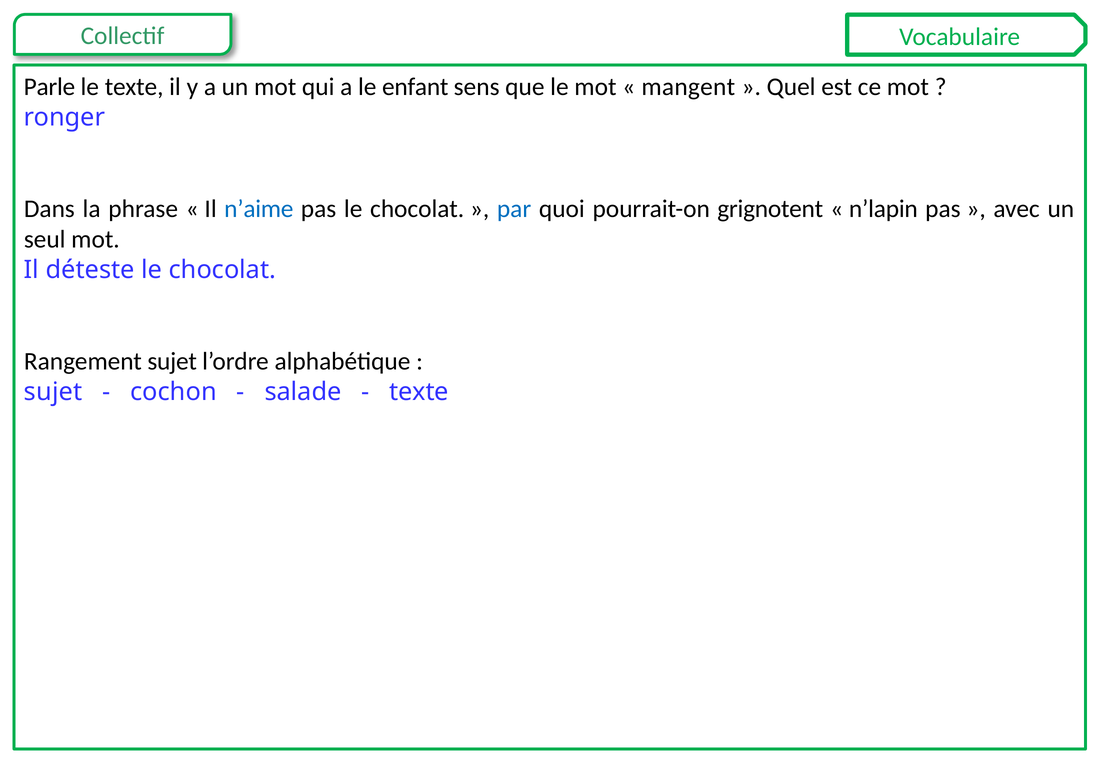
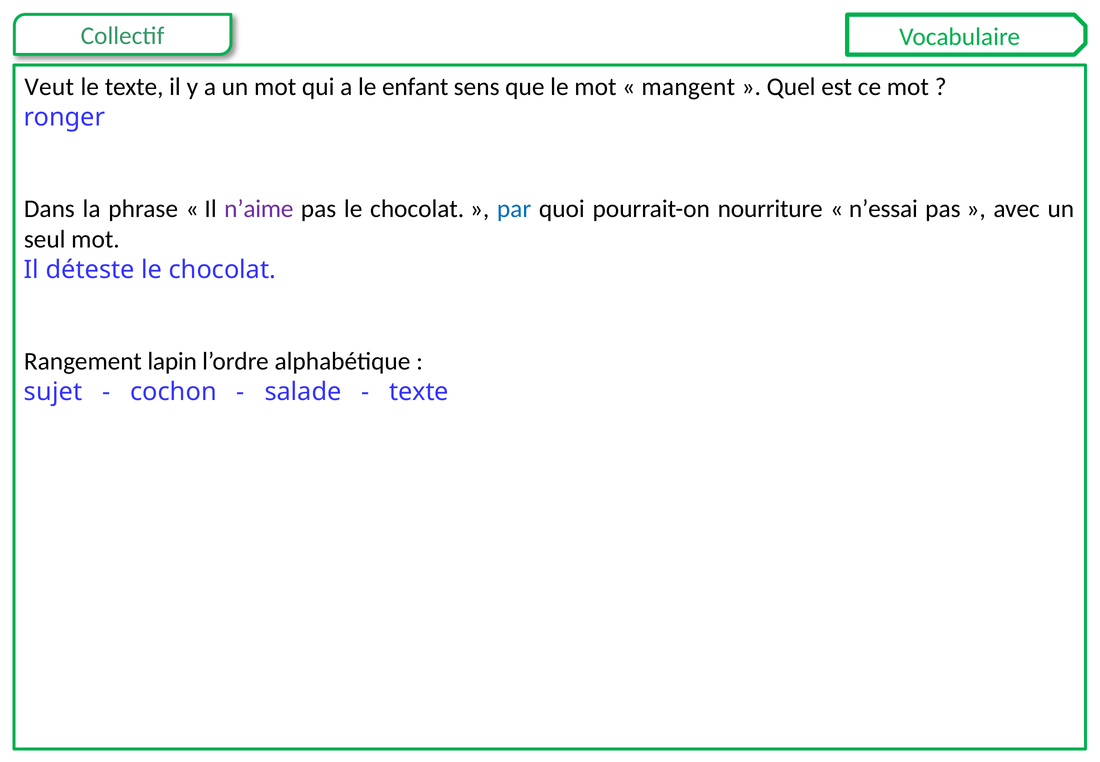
Parle: Parle -> Veut
n’aime colour: blue -> purple
grignotent: grignotent -> nourriture
n’lapin: n’lapin -> n’essai
Rangement sujet: sujet -> lapin
